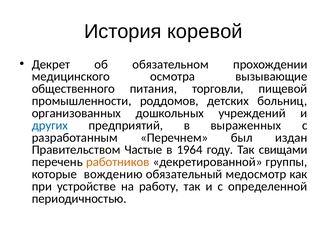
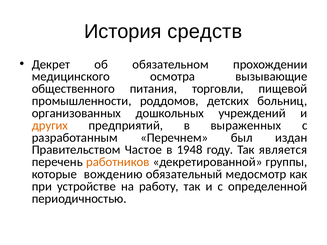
коревой: коревой -> средств
других colour: blue -> orange
Частые: Частые -> Частое
1964: 1964 -> 1948
свищами: свищами -> является
